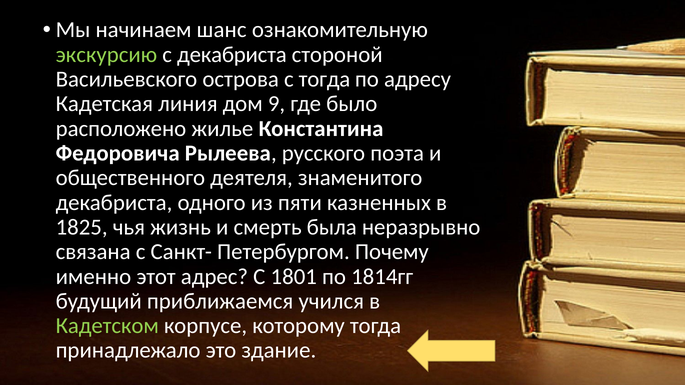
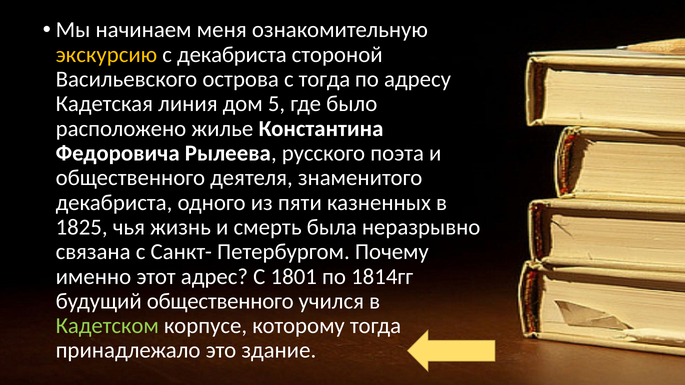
шанс: шанс -> меня
экскурсию colour: light green -> yellow
9: 9 -> 5
будущий приближаемся: приближаемся -> общественного
